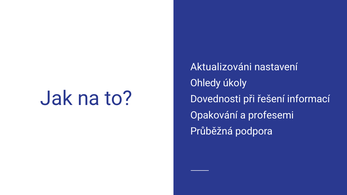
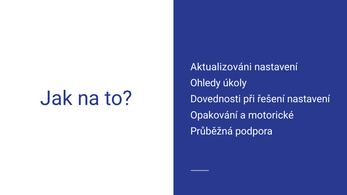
řešení informací: informací -> nastavení
profesemi: profesemi -> motorické
